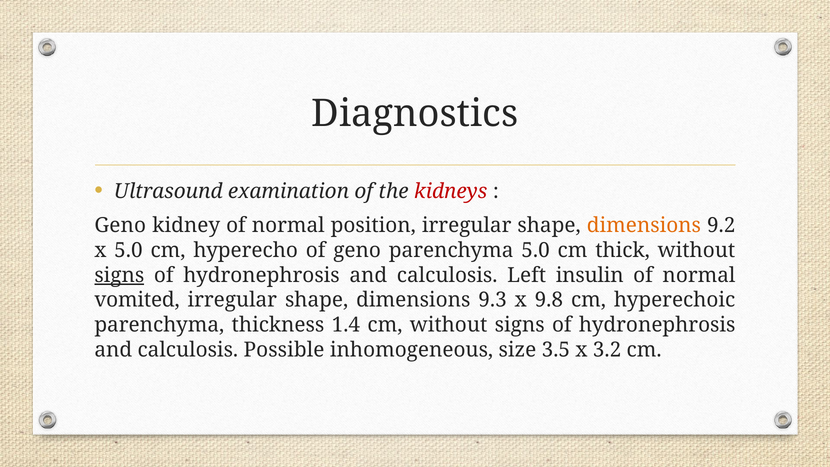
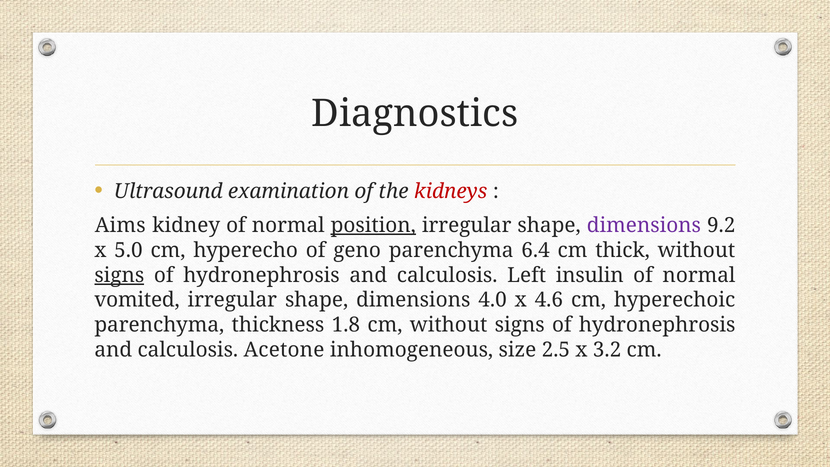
Geno at (120, 225): Geno -> Aims
position underline: none -> present
dimensions at (644, 225) colour: orange -> purple
parenchyma 5.0: 5.0 -> 6.4
9.3: 9.3 -> 4.0
9.8: 9.8 -> 4.6
1.4: 1.4 -> 1.8
Possible: Possible -> Acetone
3.5: 3.5 -> 2.5
